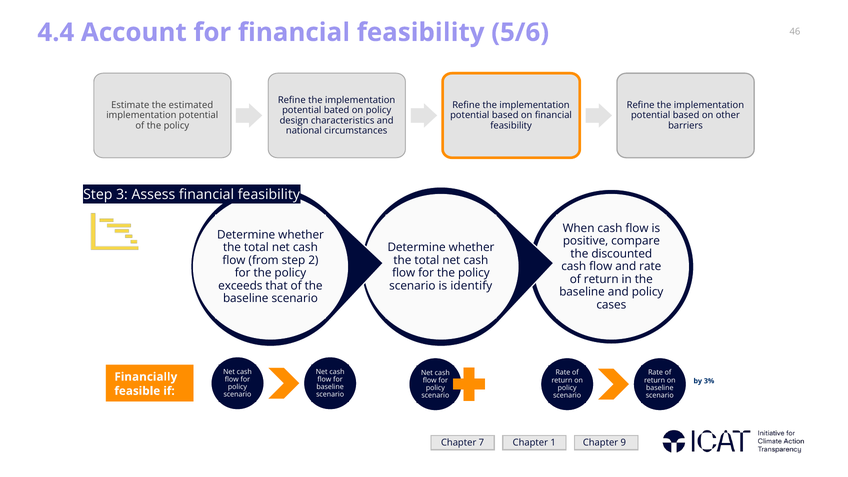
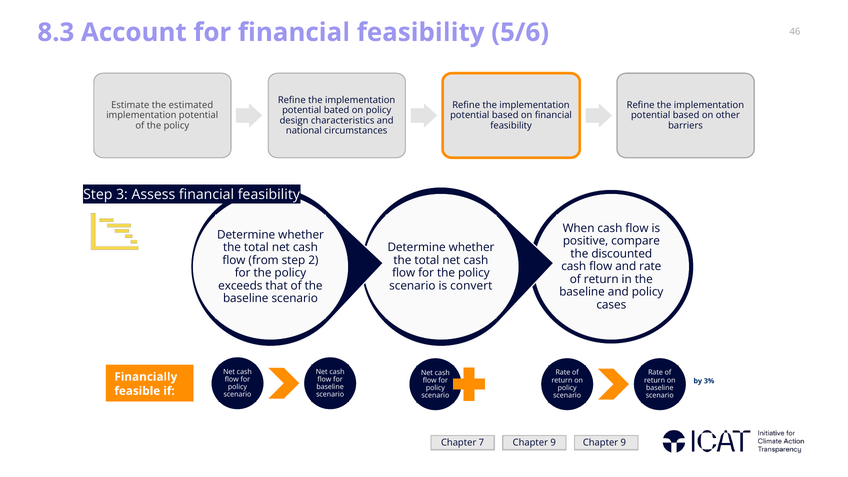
4.4: 4.4 -> 8.3
identify: identify -> convert
1 at (553, 443): 1 -> 9
